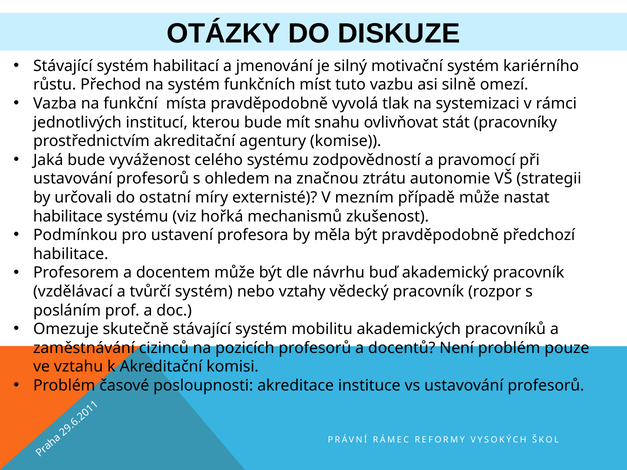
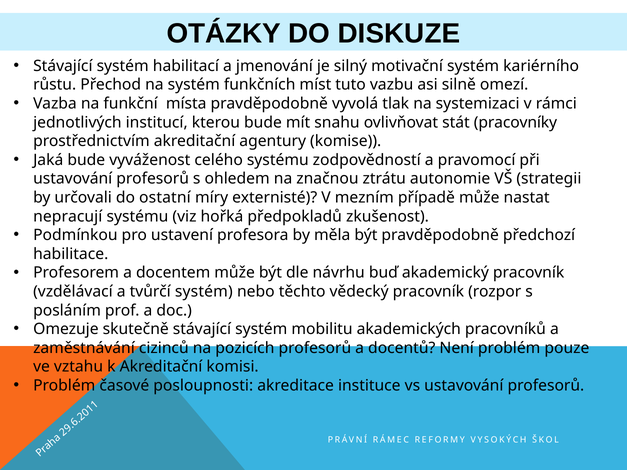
habilitace at (68, 216): habilitace -> nepracují
mechanismů: mechanismů -> předpokladů
vztahy: vztahy -> těchto
